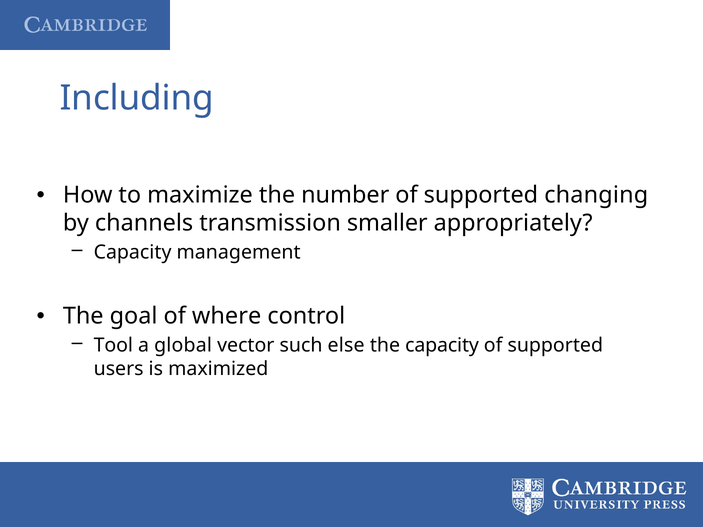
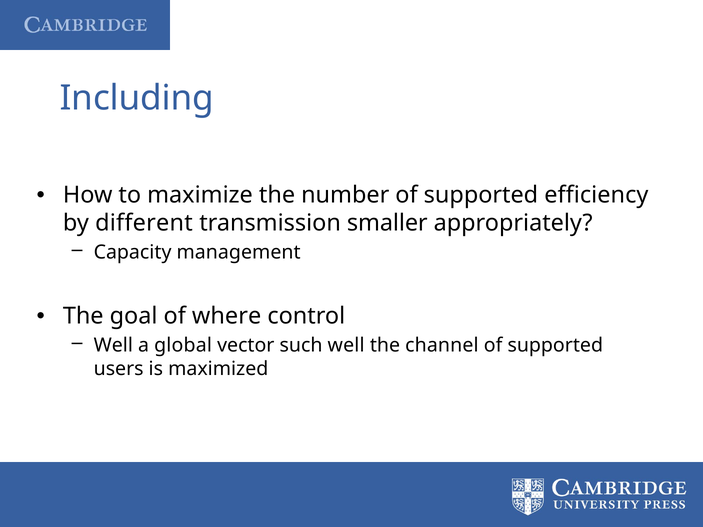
changing: changing -> efficiency
channels: channels -> different
Tool at (113, 345): Tool -> Well
such else: else -> well
the capacity: capacity -> channel
